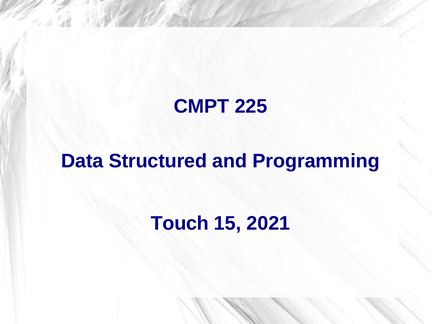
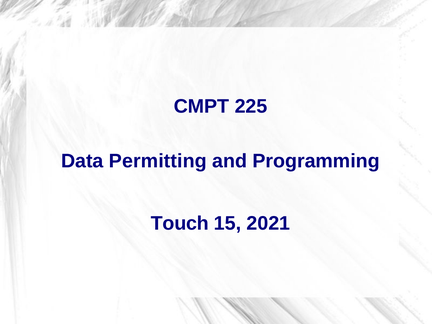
Structured: Structured -> Permitting
